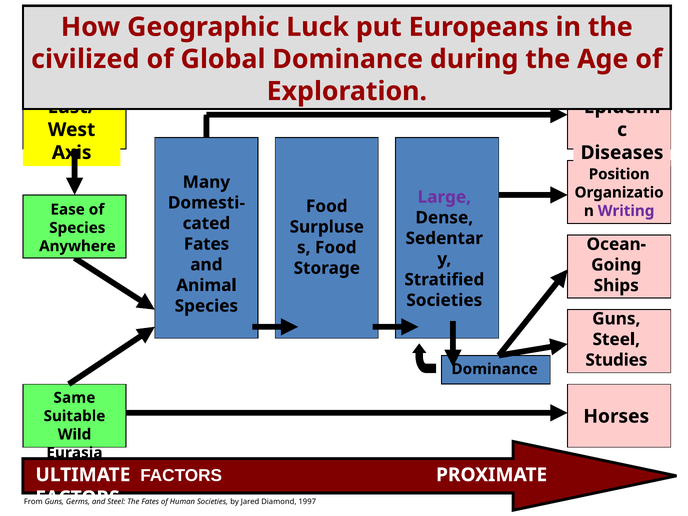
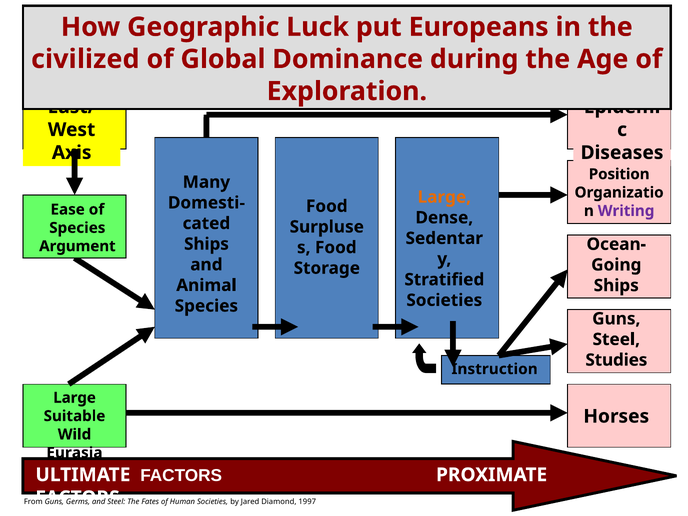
Large at (444, 197) colour: purple -> orange
Fates at (206, 244): Fates -> Ships
Anywhere: Anywhere -> Argument
Dominance at (495, 369): Dominance -> Instruction
Same at (74, 398): Same -> Large
